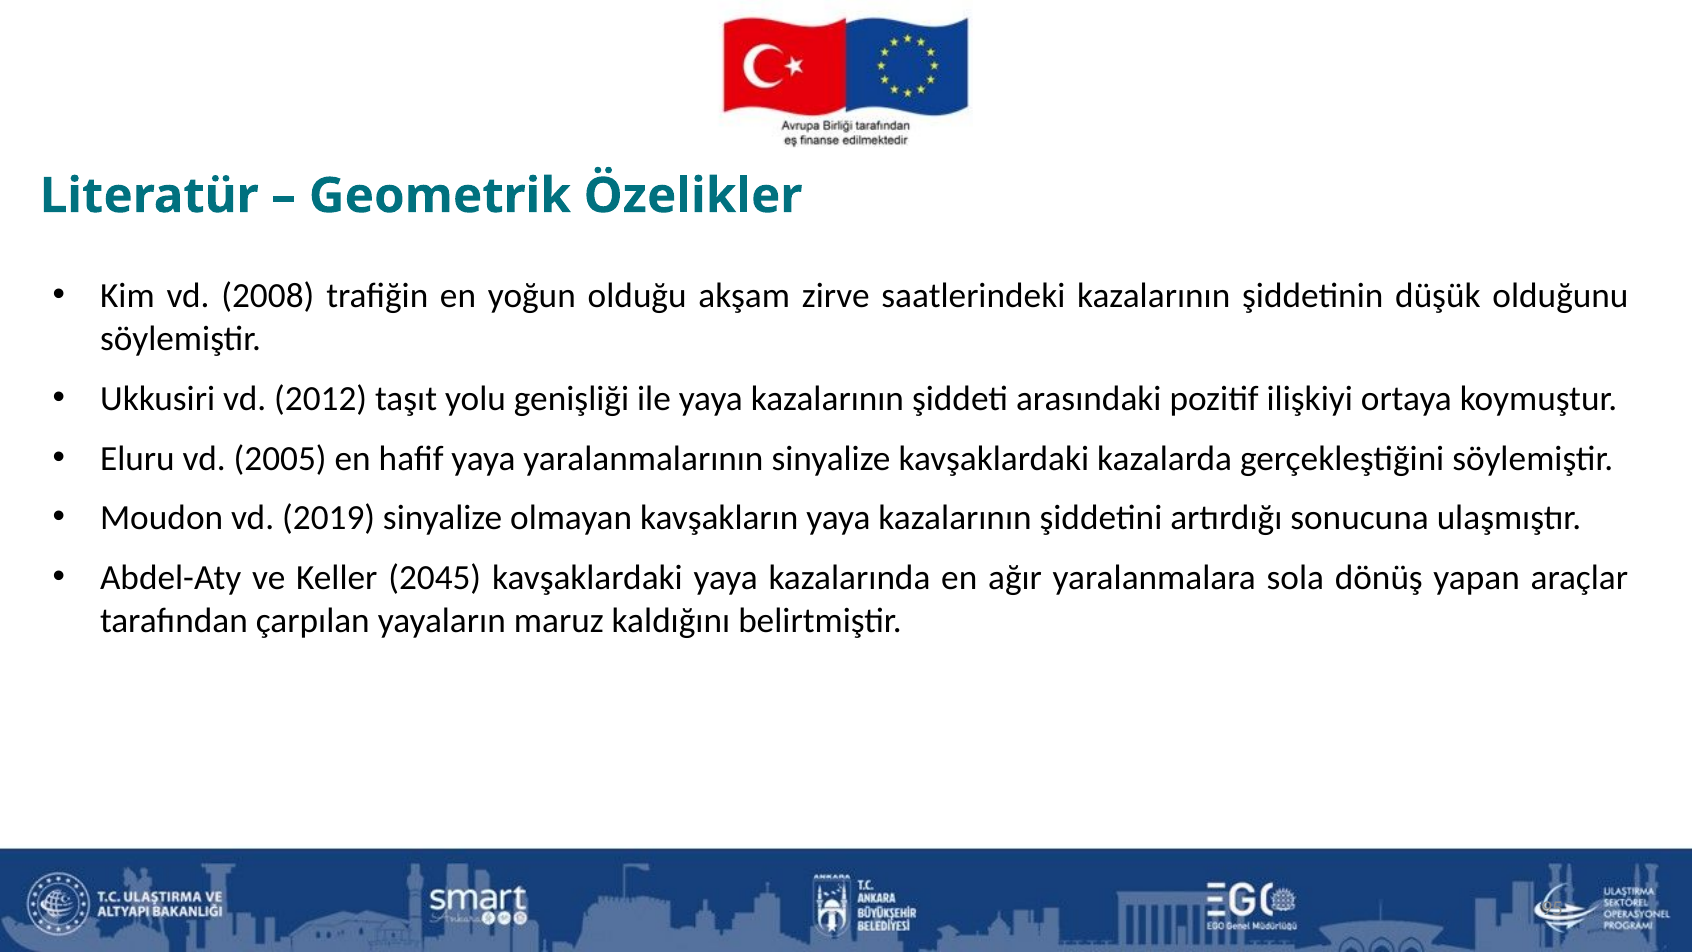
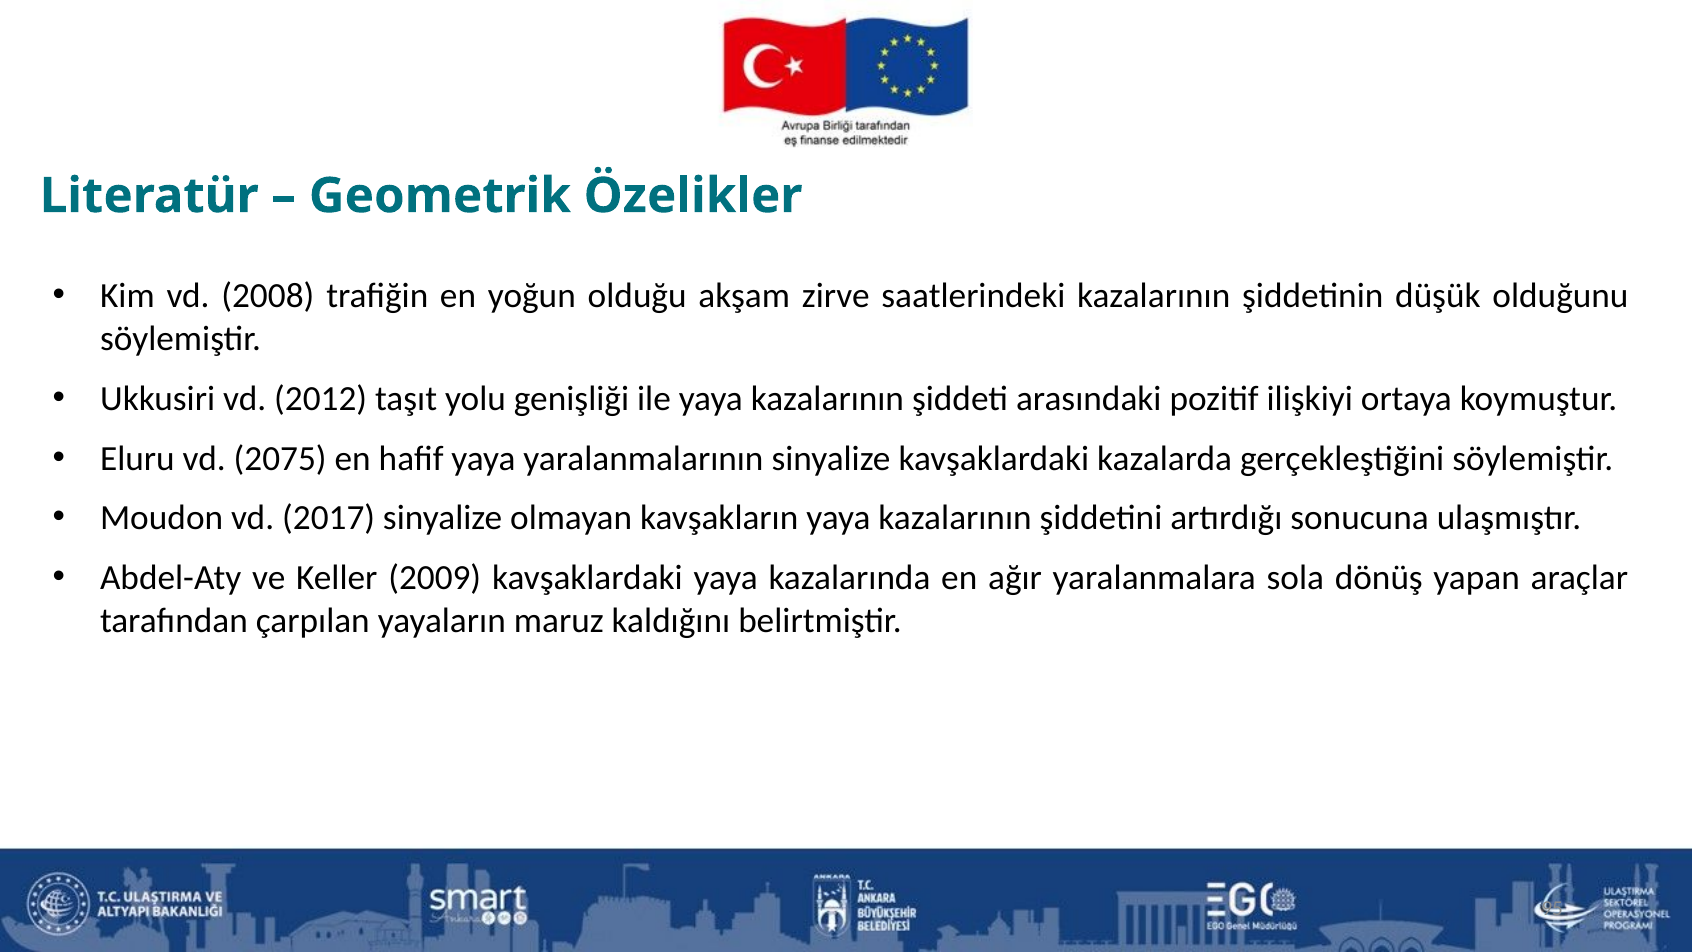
2005: 2005 -> 2075
2019: 2019 -> 2017
2045: 2045 -> 2009
